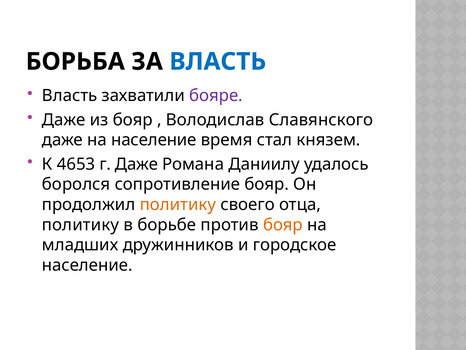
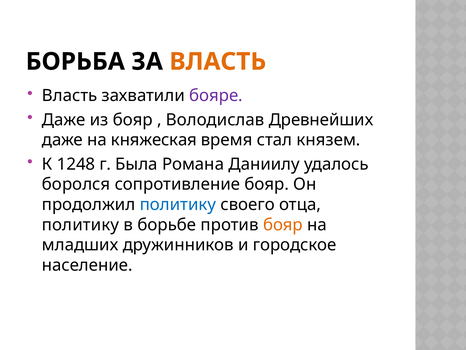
ВЛАСТЬ at (218, 62) colour: blue -> orange
Славянского: Славянского -> Древнейших
на население: население -> княжеская
4653: 4653 -> 1248
г Даже: Даже -> Была
политику at (178, 204) colour: orange -> blue
